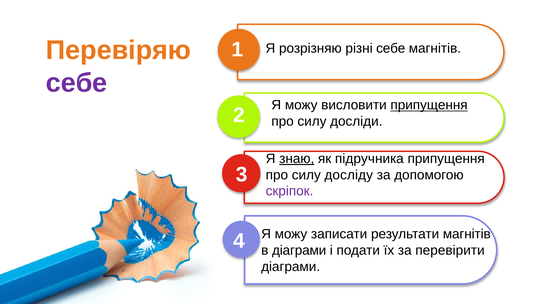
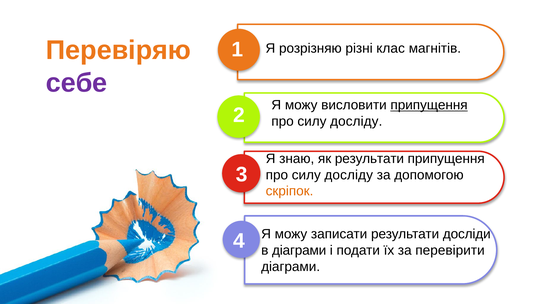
різні себе: себе -> клас
досліди at (356, 122): досліди -> досліду
знаю underline: present -> none
як підручника: підручника -> результати
скріпок colour: purple -> orange
результати магнітів: магнітів -> досліди
